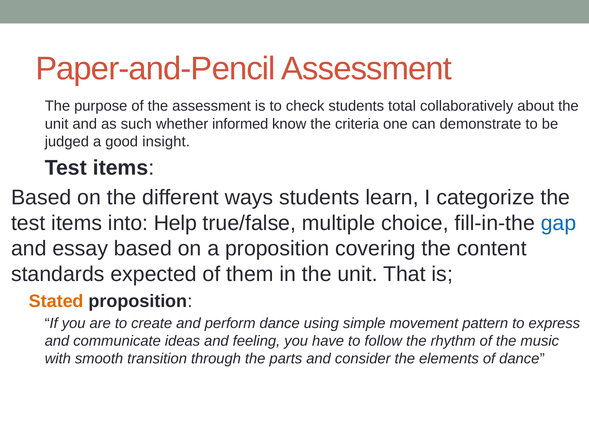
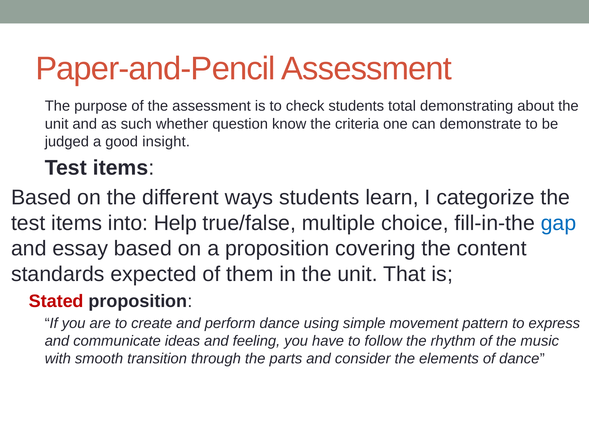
collaboratively: collaboratively -> demonstrating
informed: informed -> question
Stated colour: orange -> red
